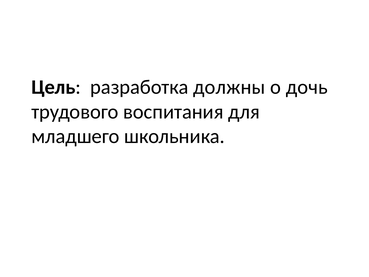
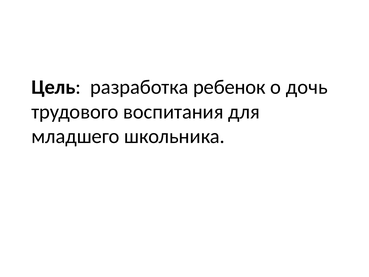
должны: должны -> ребенок
